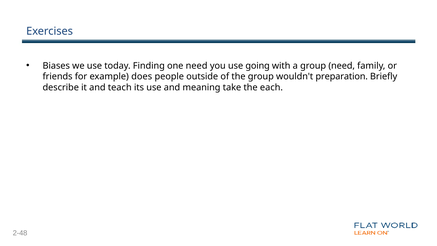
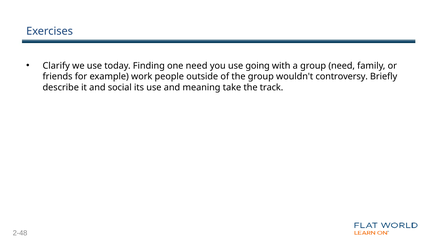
Biases: Biases -> Clarify
does: does -> work
preparation: preparation -> controversy
teach: teach -> social
each: each -> track
